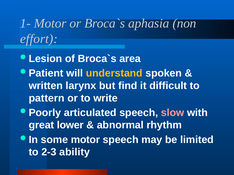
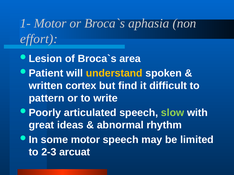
larynx: larynx -> cortex
slow colour: pink -> light green
lower: lower -> ideas
ability: ability -> arcuat
